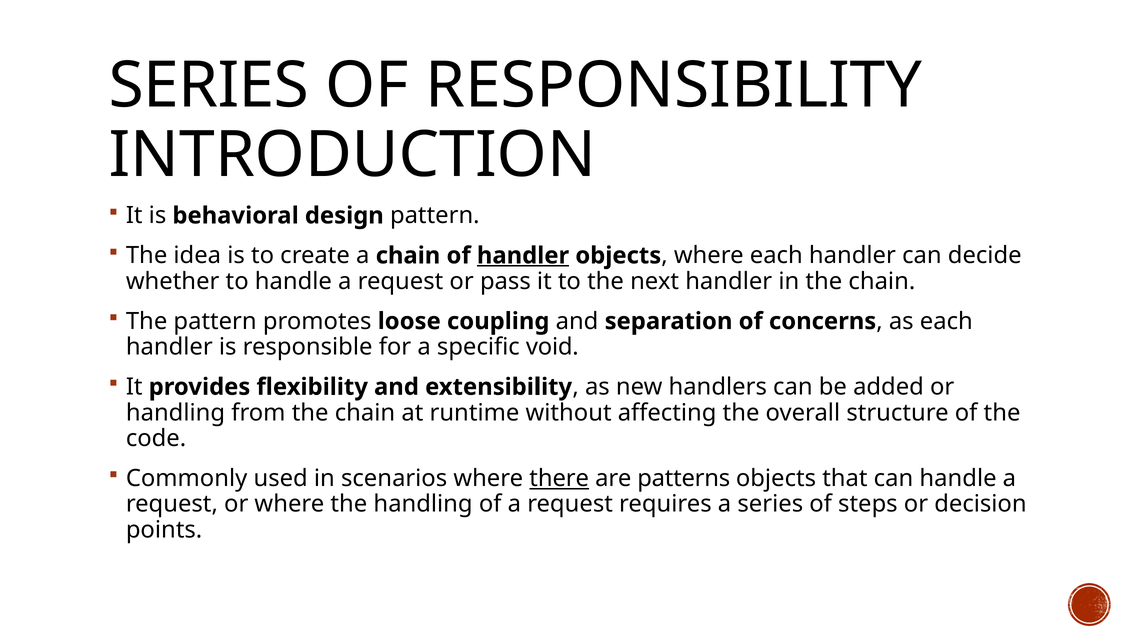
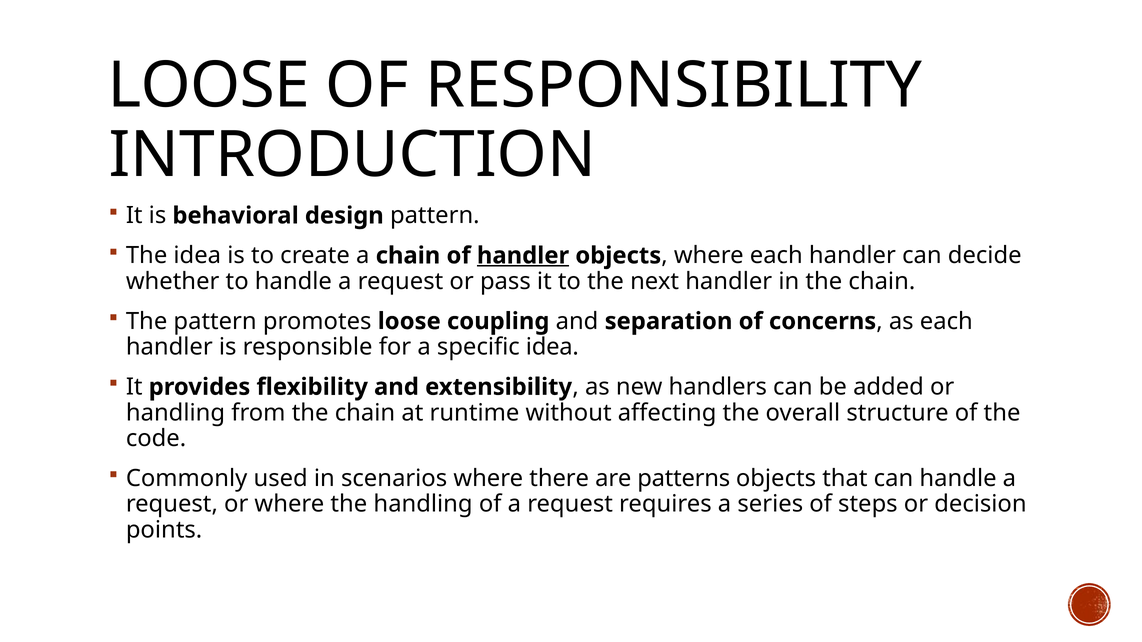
SERIES at (209, 86): SERIES -> LOOSE
specific void: void -> idea
there underline: present -> none
